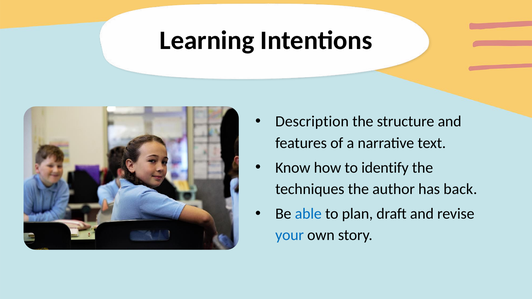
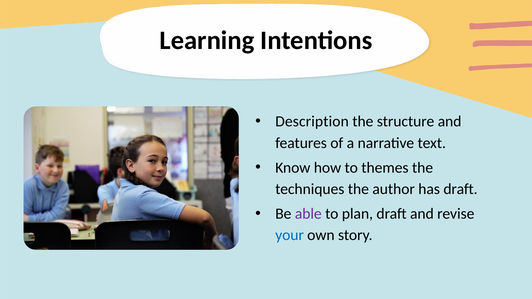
identify: identify -> themes
has back: back -> draft
able colour: blue -> purple
